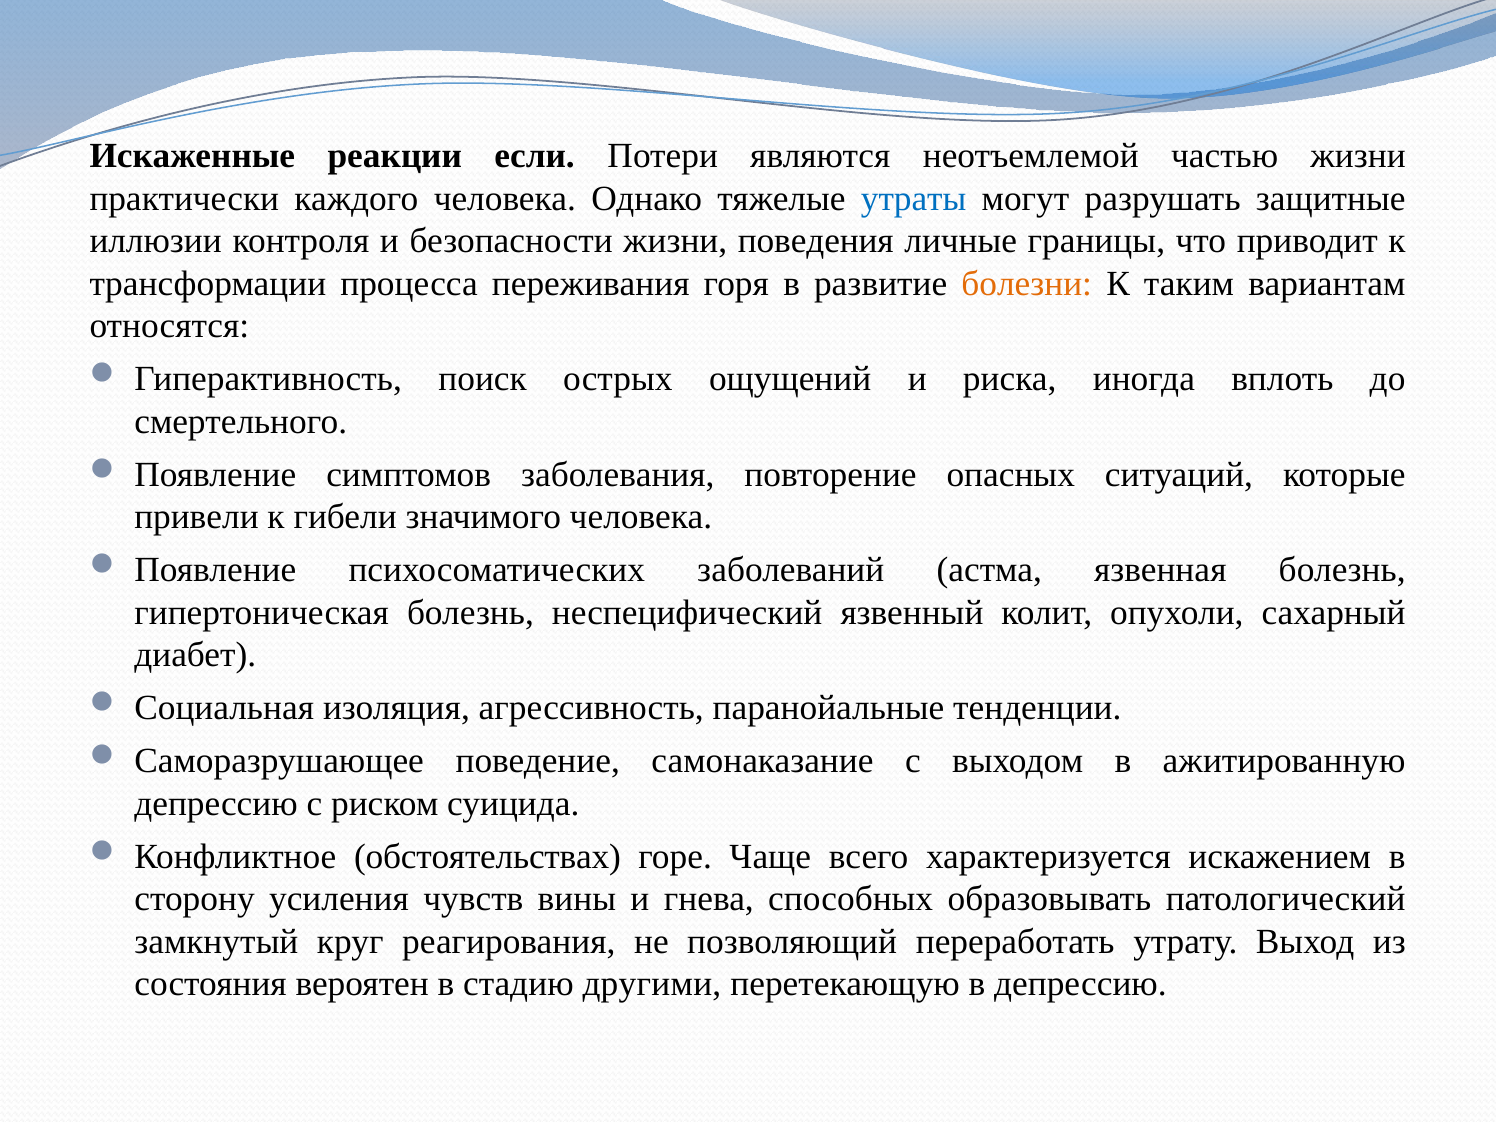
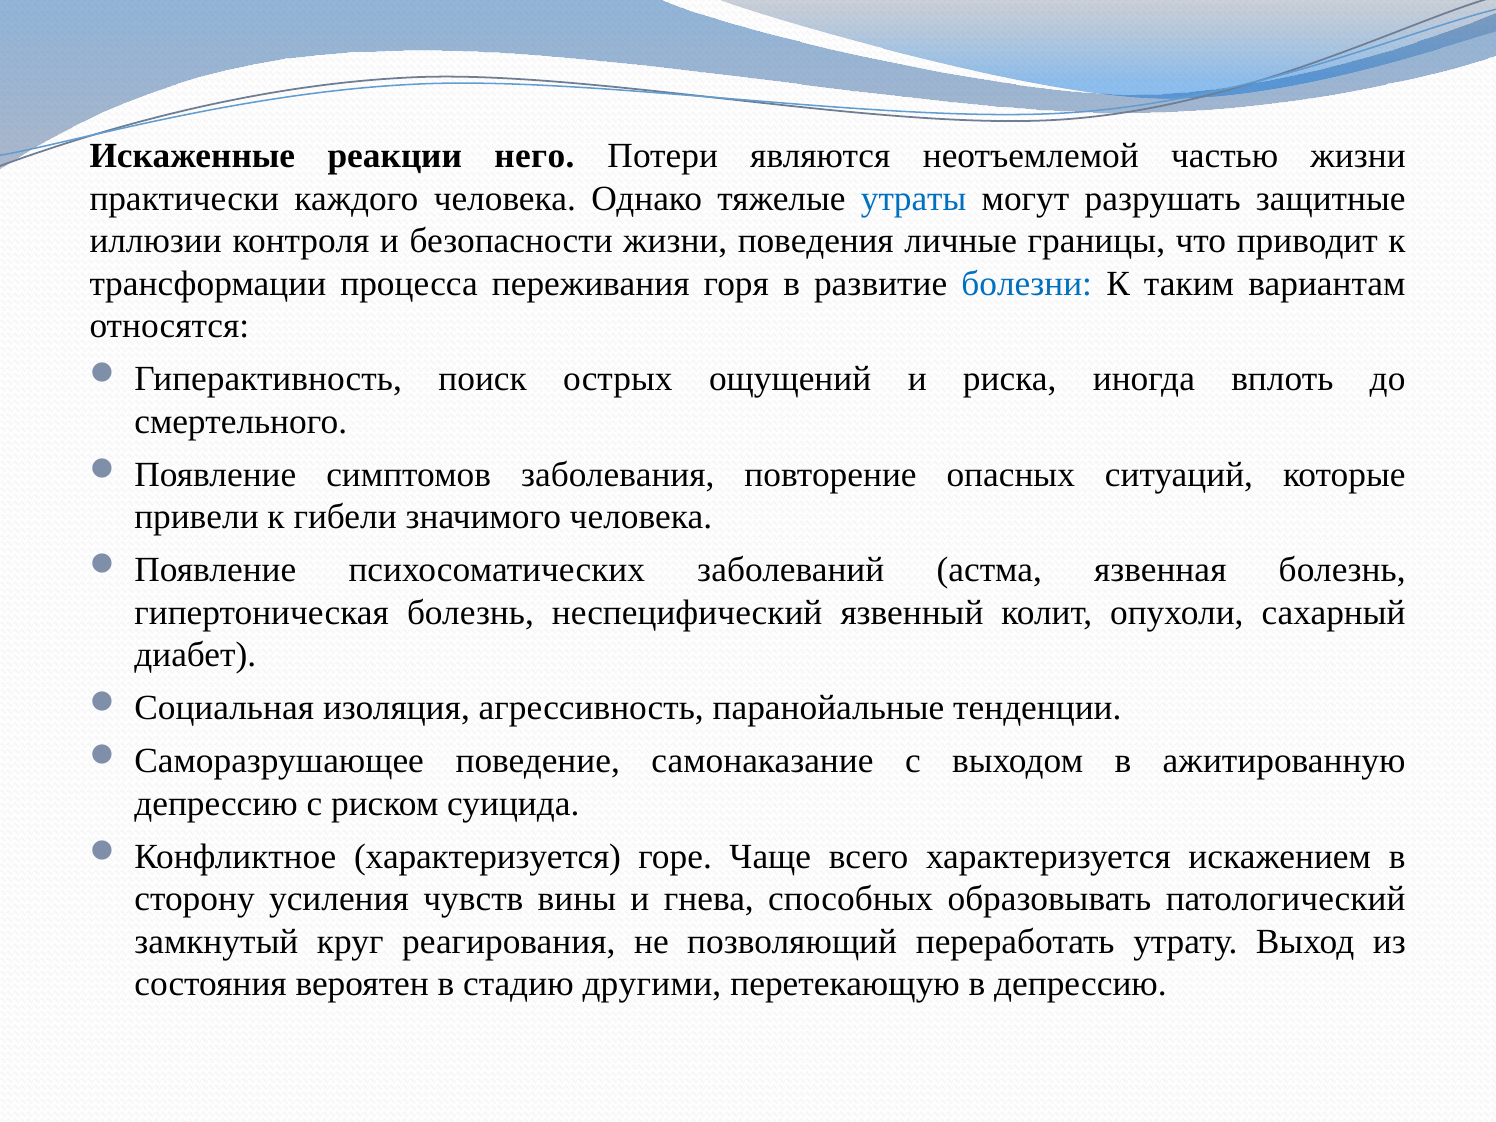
если: если -> него
болезни colour: orange -> blue
Конфликтное обстоятельствах: обстоятельствах -> характеризуется
